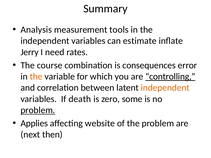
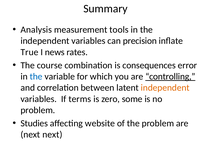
estimate: estimate -> precision
Jerry: Jerry -> True
need: need -> news
the at (36, 77) colour: orange -> blue
death: death -> terms
problem at (38, 110) underline: present -> none
Applies: Applies -> Studies
next then: then -> next
